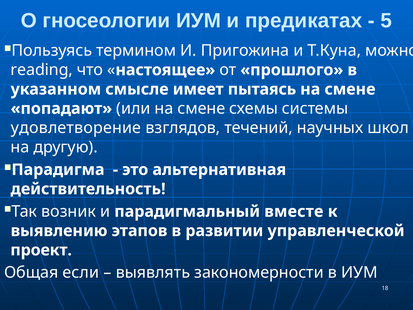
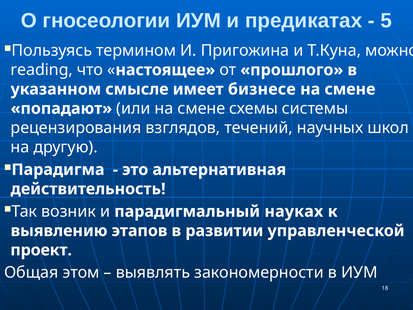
пытаясь: пытаясь -> бизнесе
удовлетворение: удовлетворение -> рецензирования
вместе: вместе -> науках
если: если -> этом
